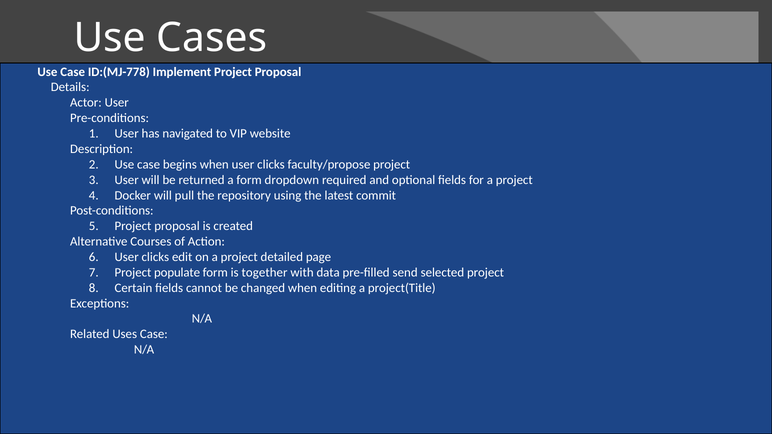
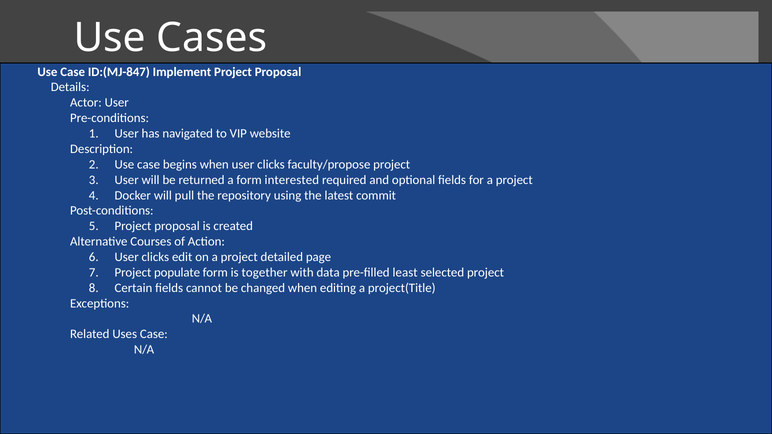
ID:(MJ-778: ID:(MJ-778 -> ID:(MJ-847
dropdown: dropdown -> interested
send: send -> least
